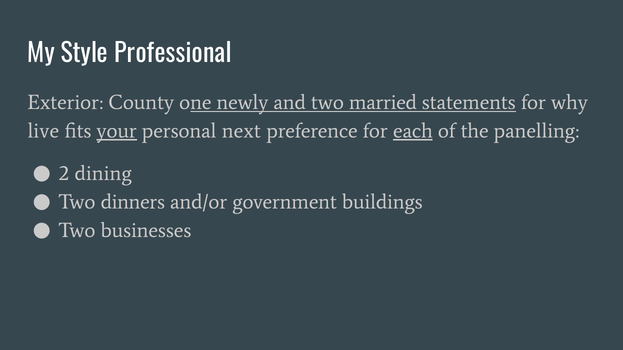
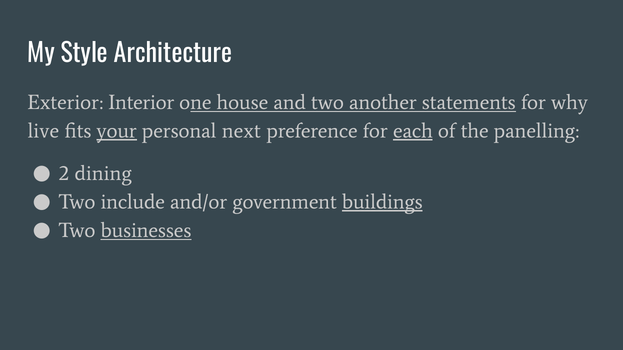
Professional: Professional -> Architecture
County: County -> Interior
newly: newly -> house
married: married -> another
dinners: dinners -> include
buildings underline: none -> present
businesses underline: none -> present
